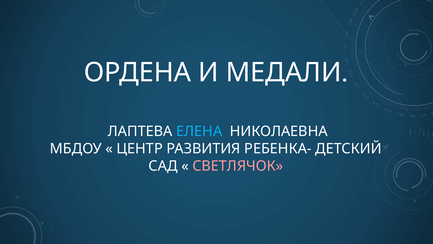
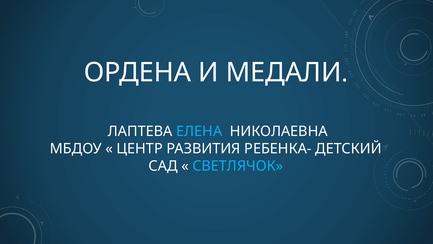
СВЕТЛЯЧОК colour: pink -> light blue
